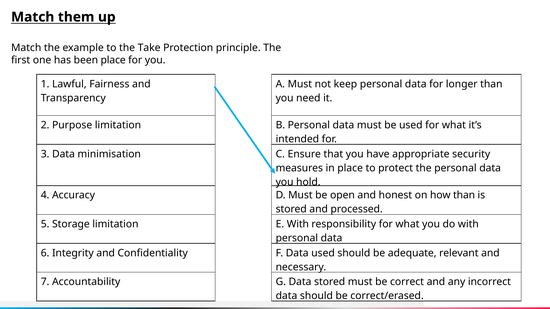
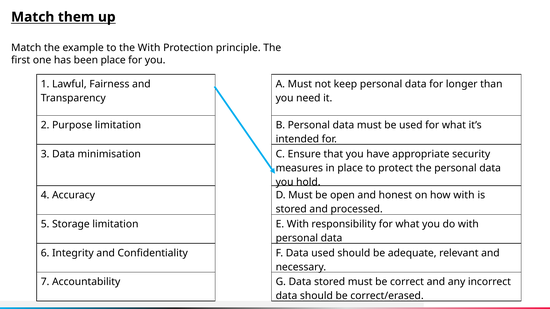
the Take: Take -> With
how than: than -> with
